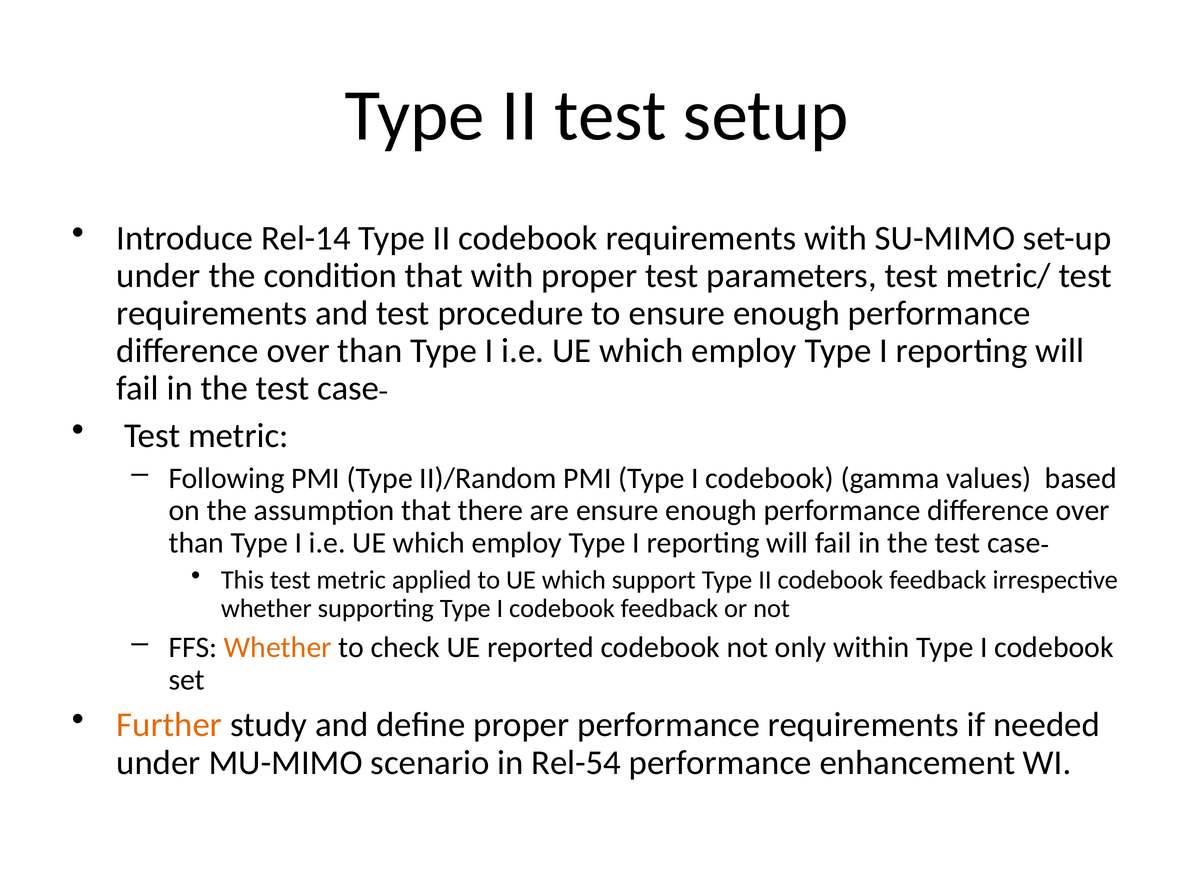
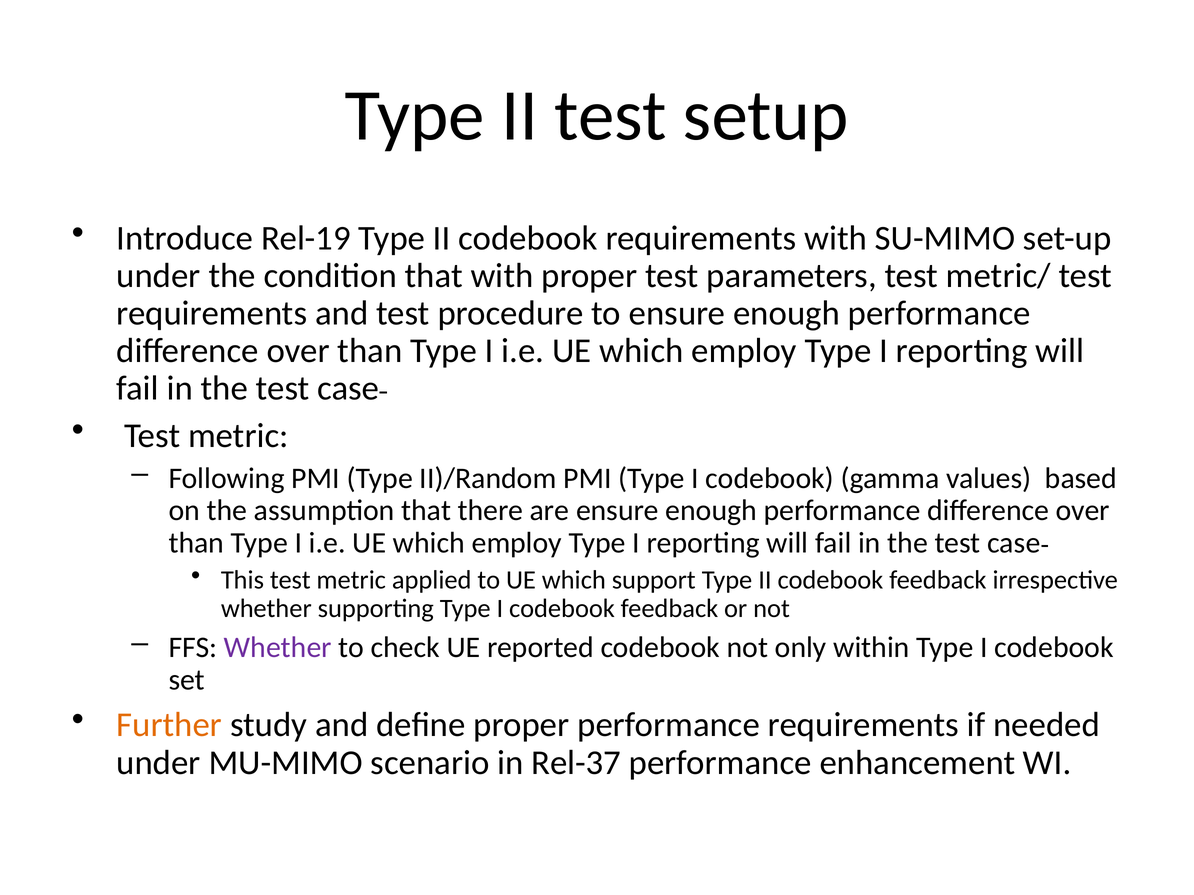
Rel-14: Rel-14 -> Rel-19
Whether at (278, 648) colour: orange -> purple
Rel-54: Rel-54 -> Rel-37
